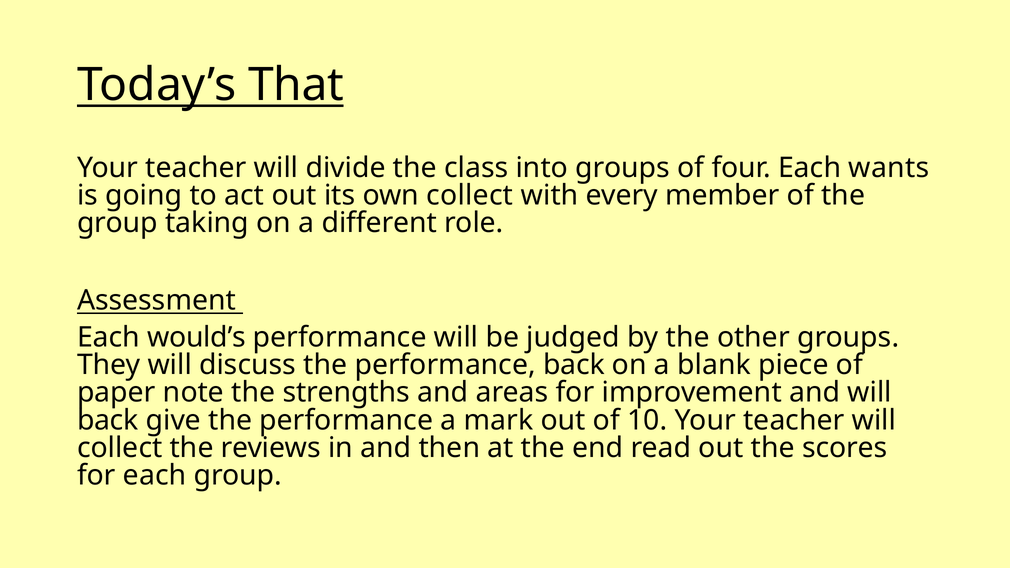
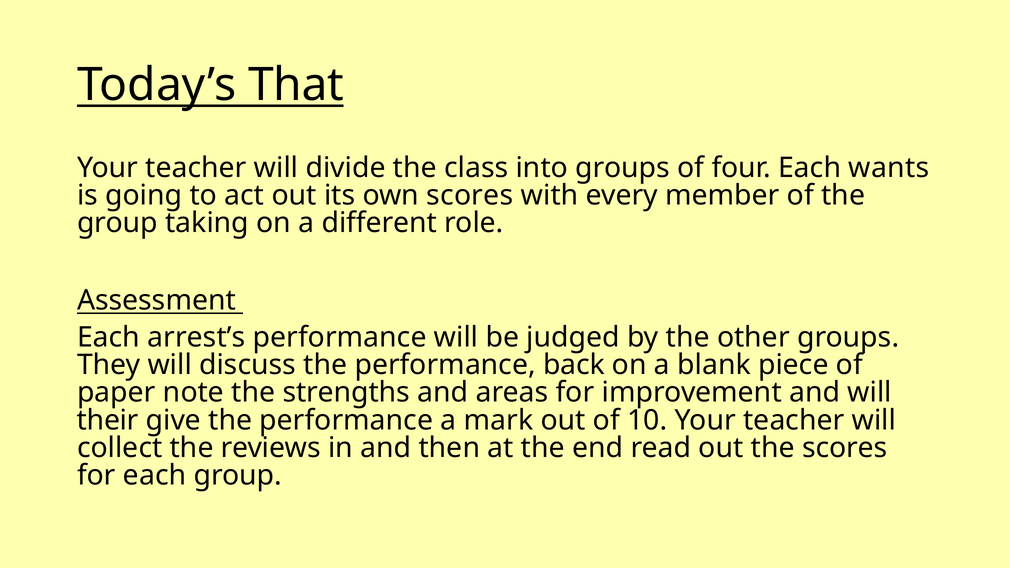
own collect: collect -> scores
would’s: would’s -> arrest’s
back at (108, 420): back -> their
